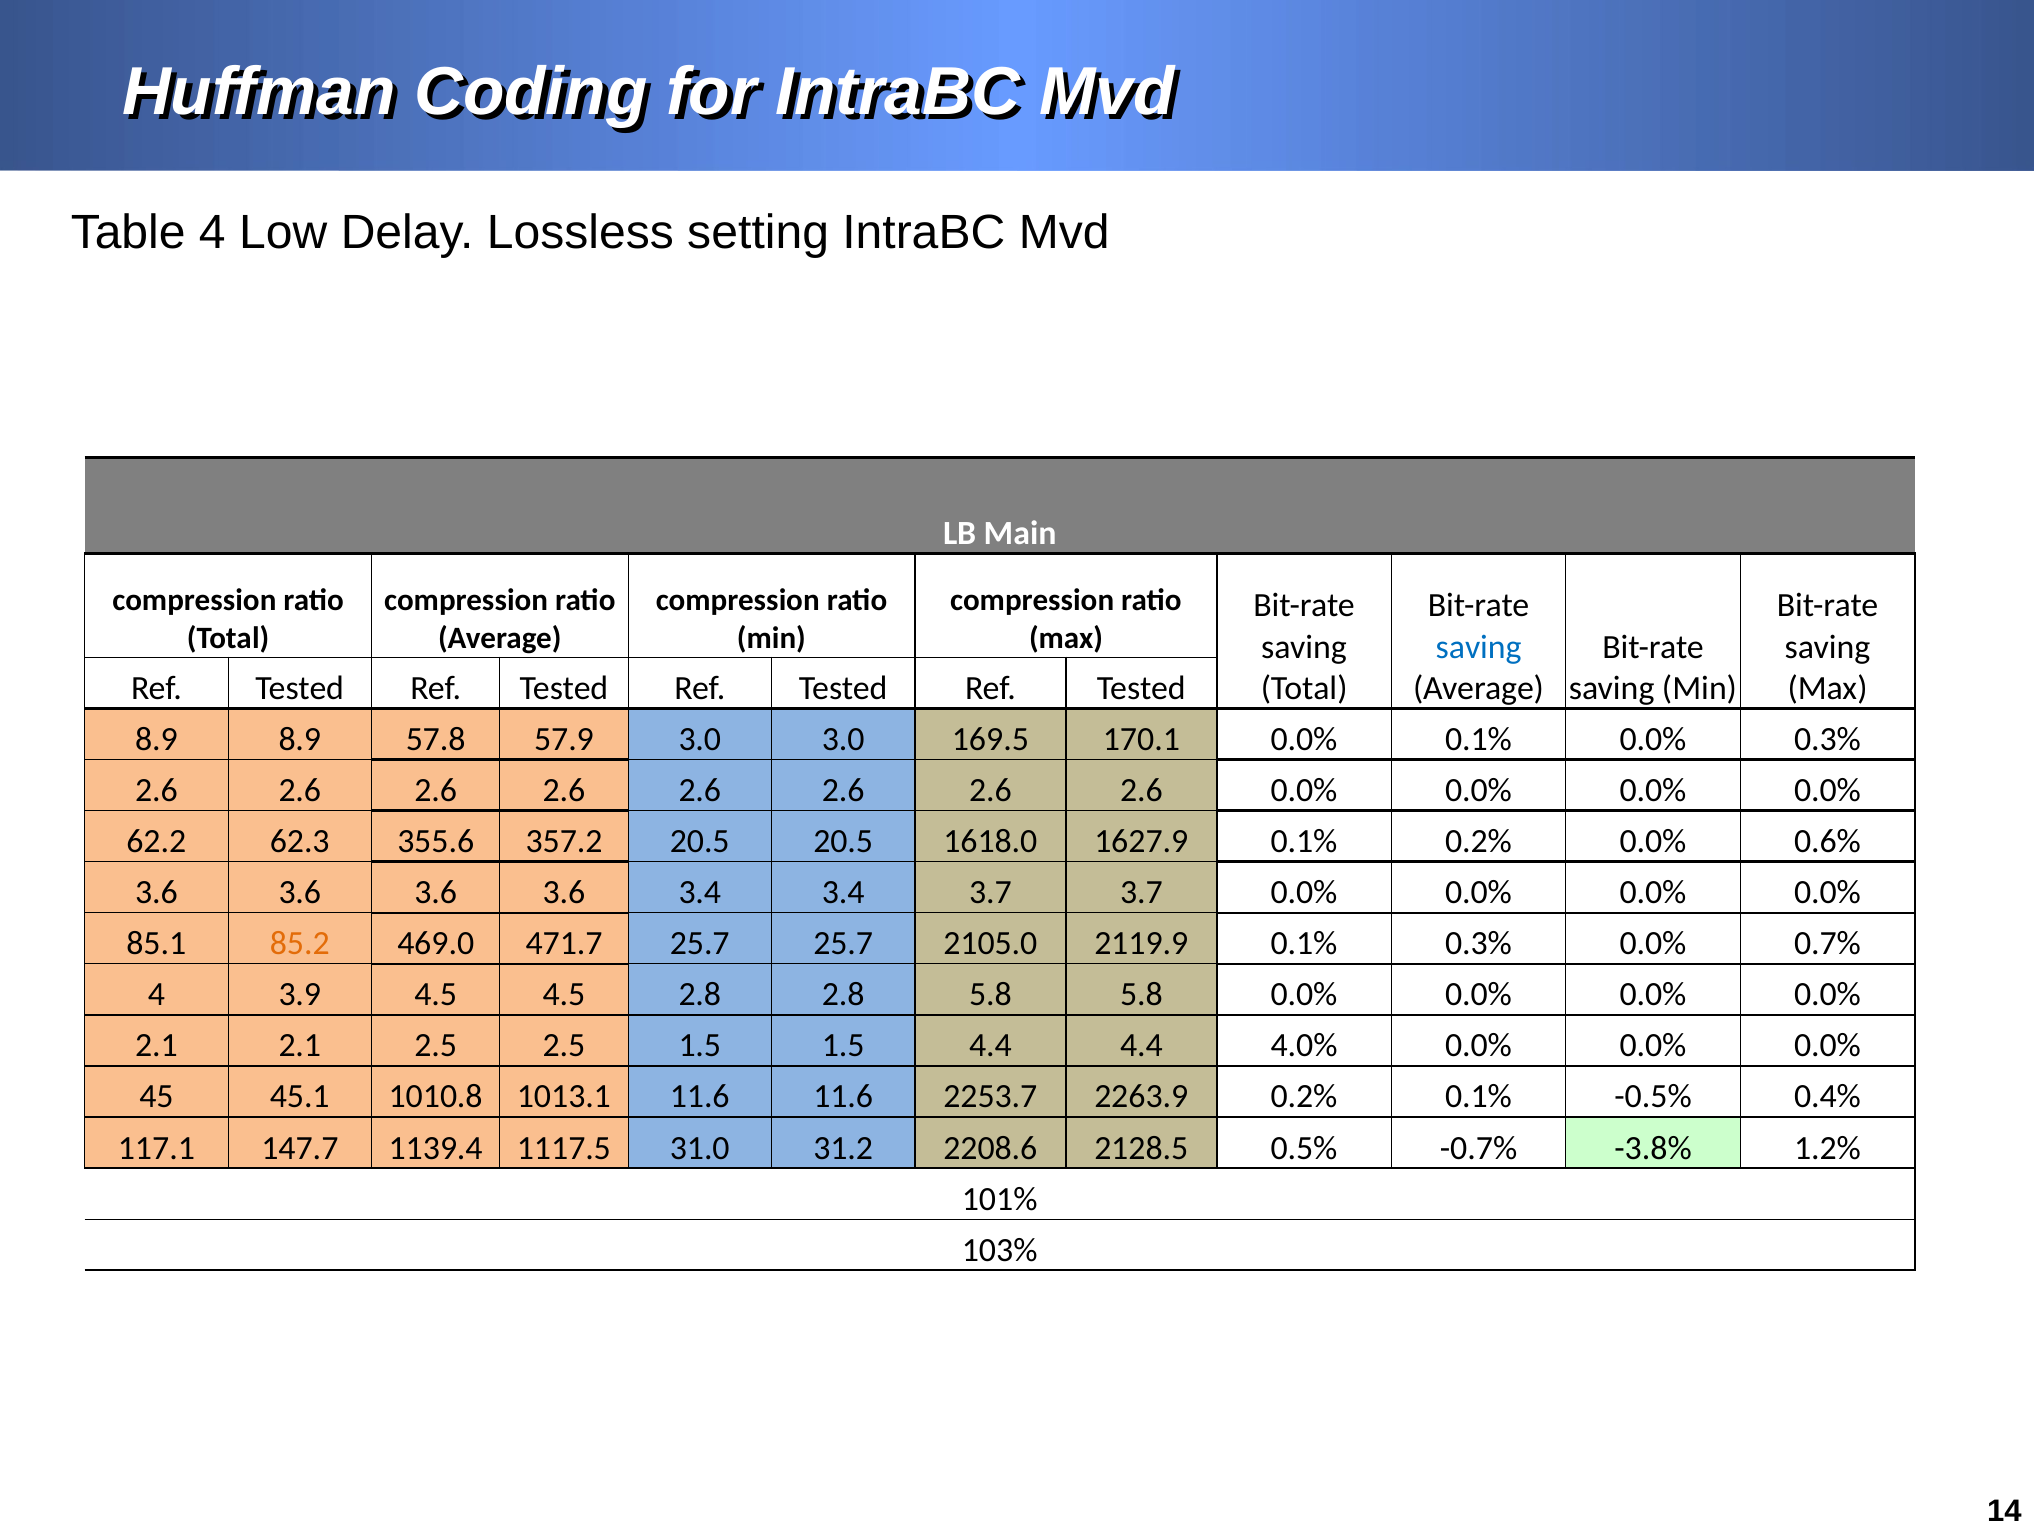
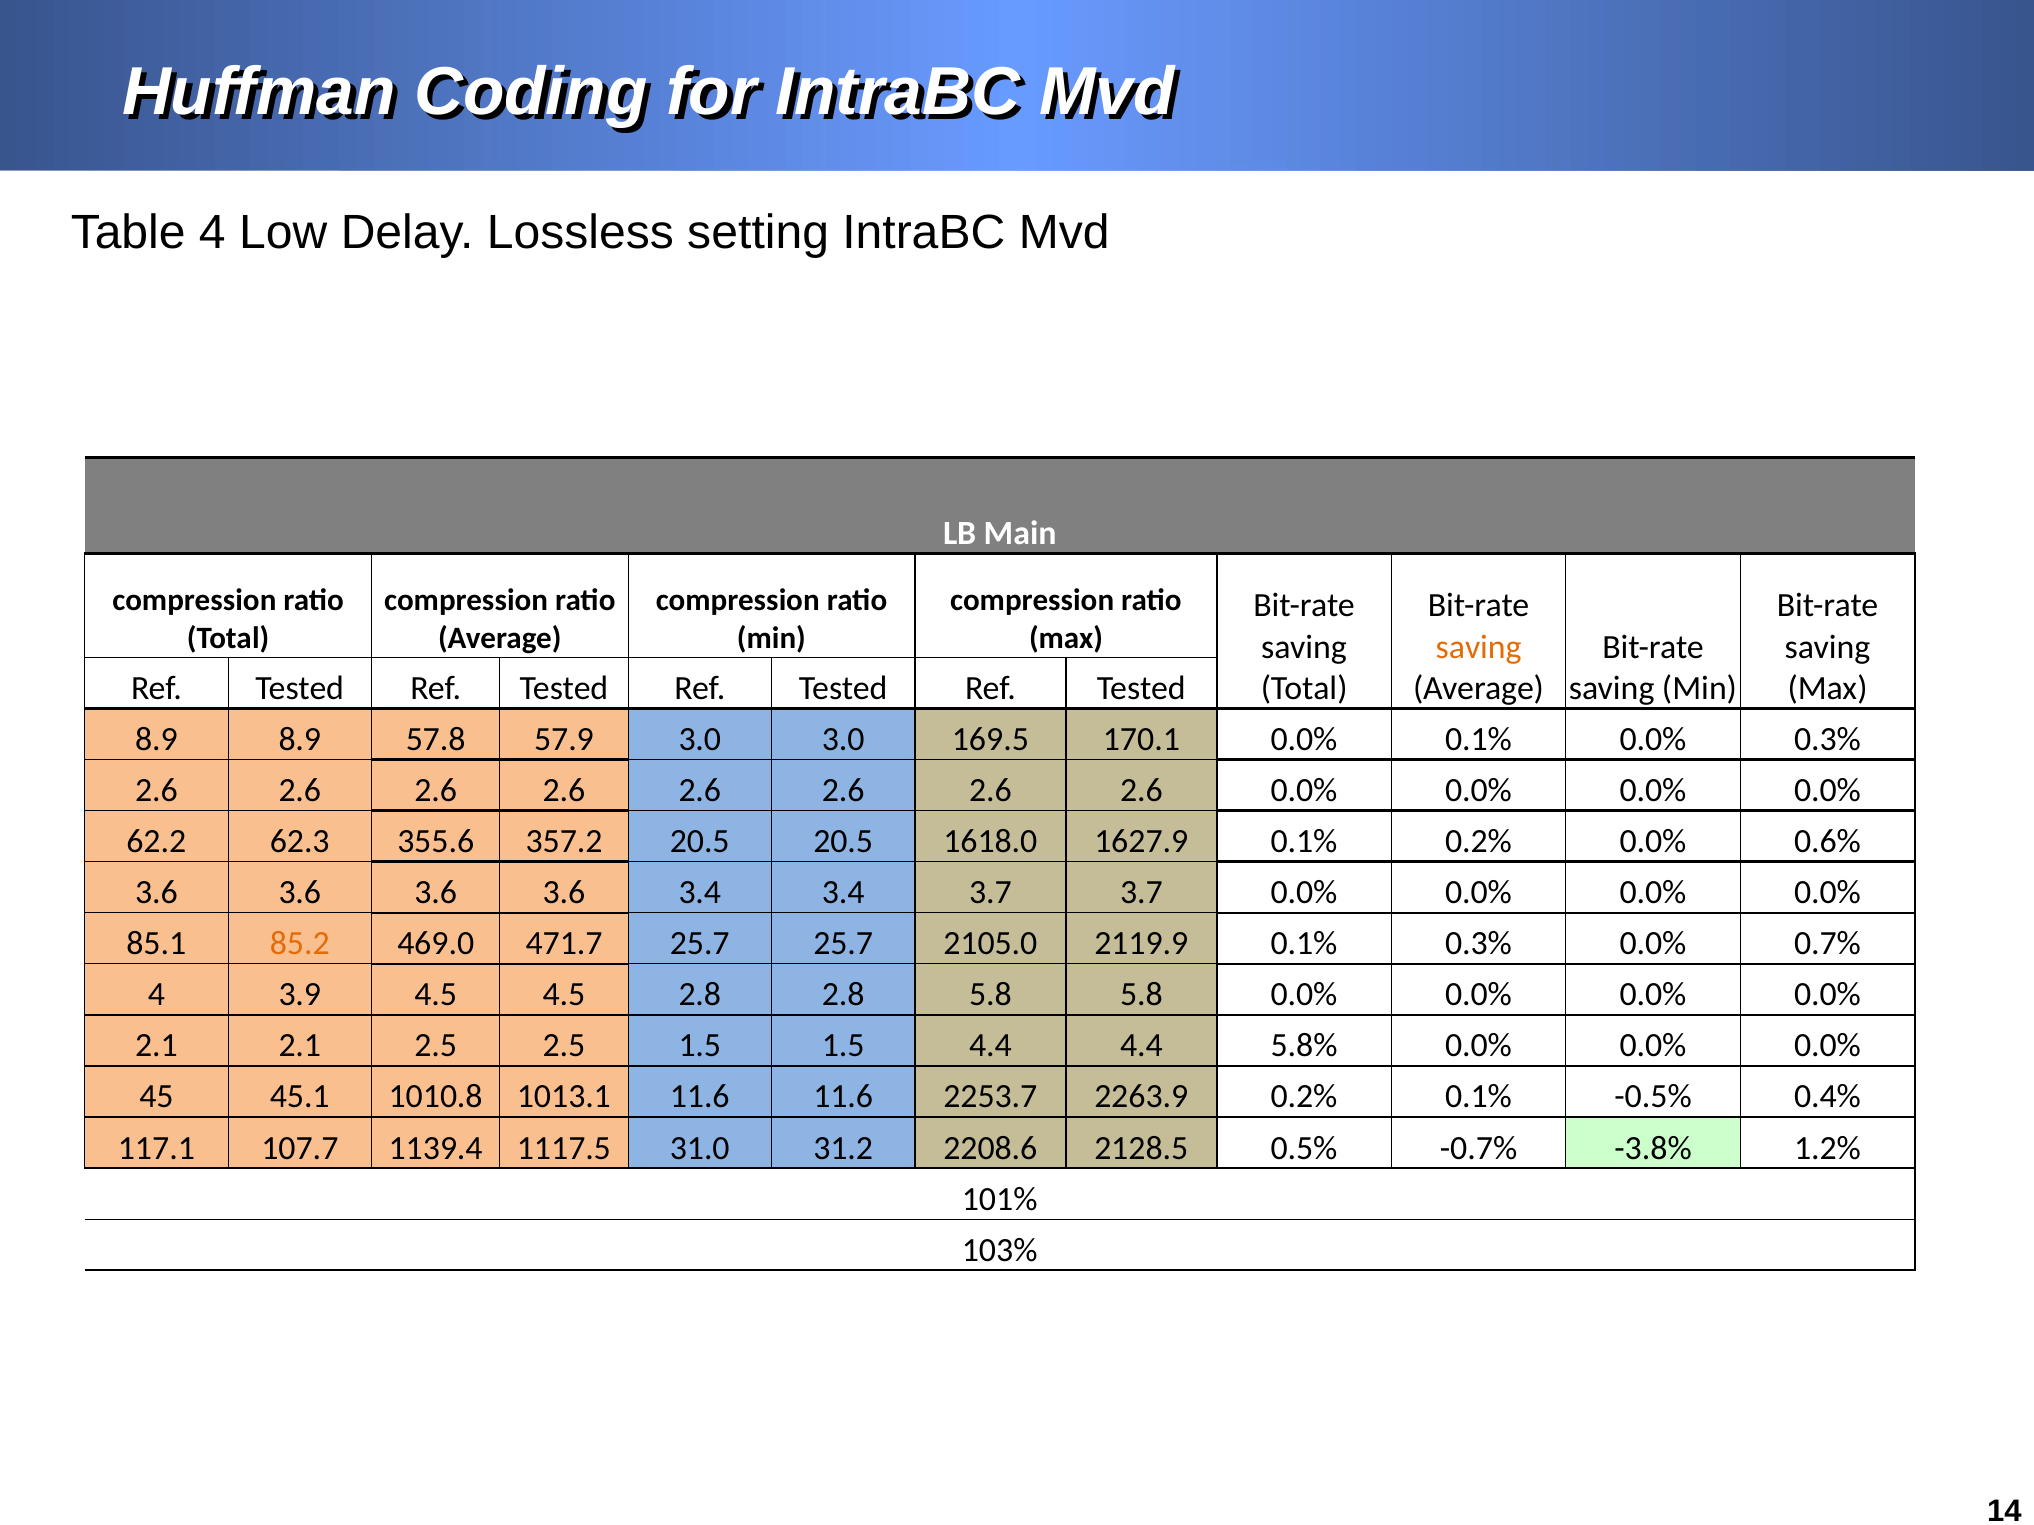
saving at (1479, 647) colour: blue -> orange
4.0%: 4.0% -> 5.8%
147.7: 147.7 -> 107.7
